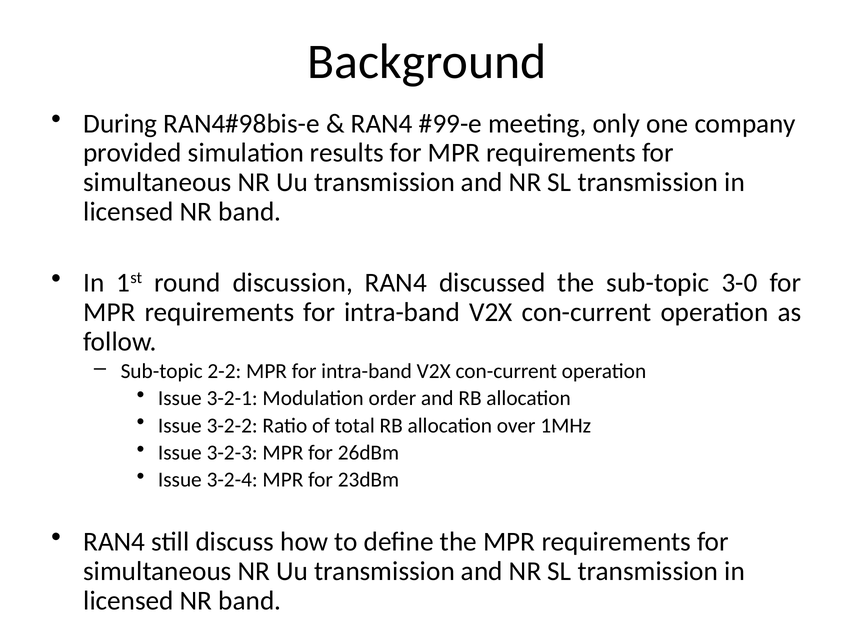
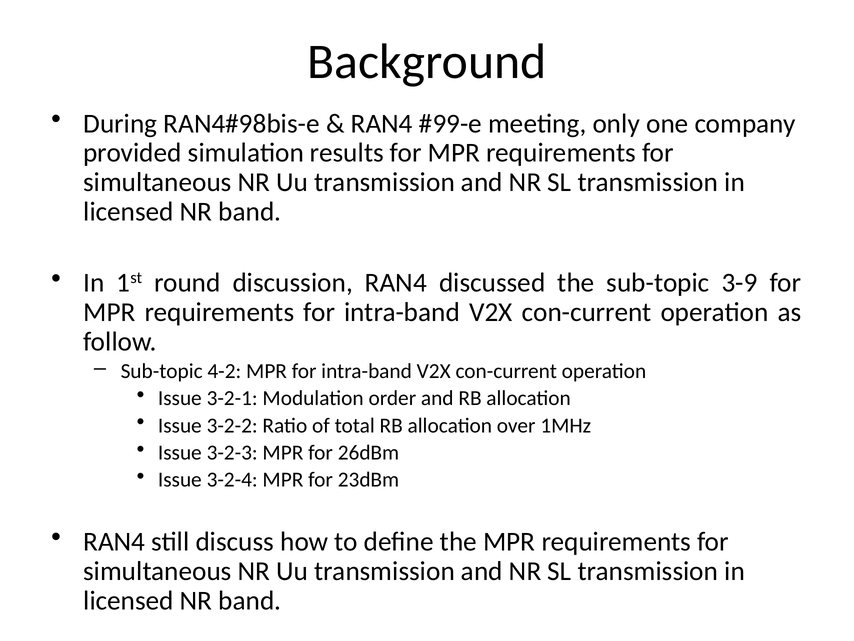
3-0: 3-0 -> 3-9
2-2: 2-2 -> 4-2
